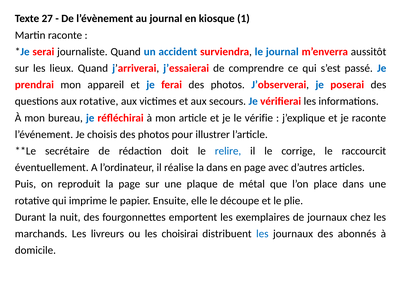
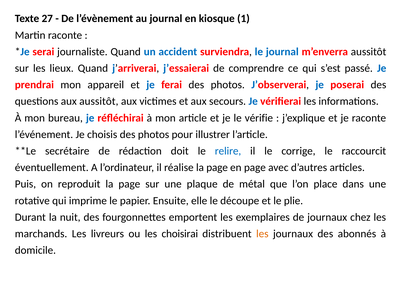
aux rotative: rotative -> aussitôt
réalise la dans: dans -> page
les at (262, 234) colour: blue -> orange
